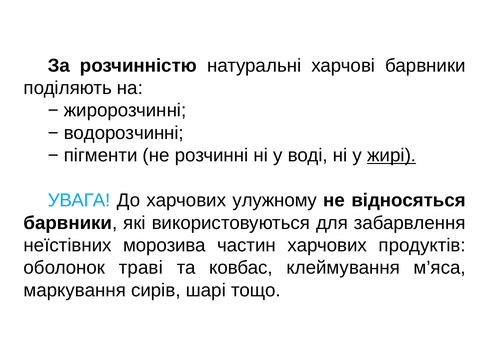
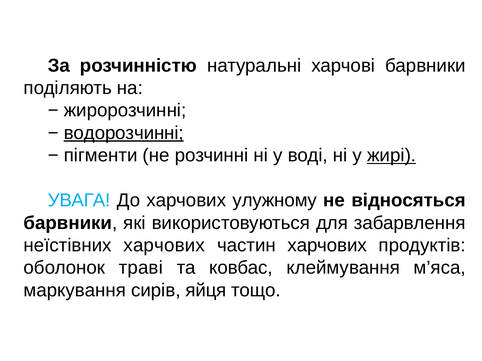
водорозчинні underline: none -> present
неїстівних морозива: морозива -> харчових
шарі: шарі -> яйця
